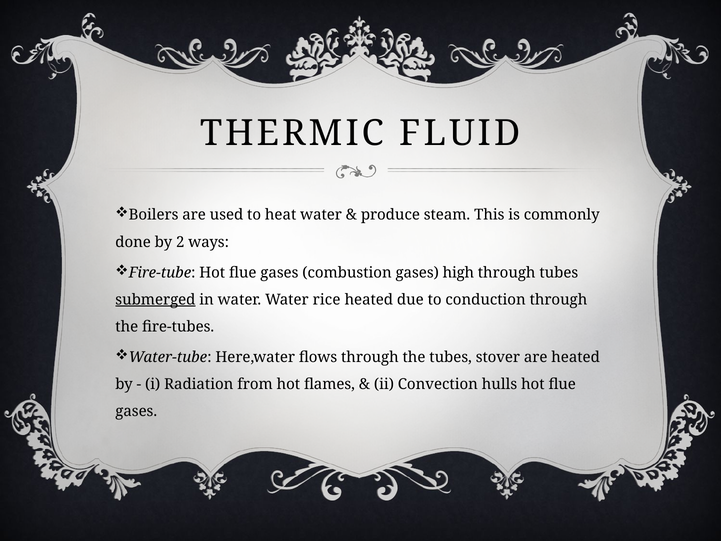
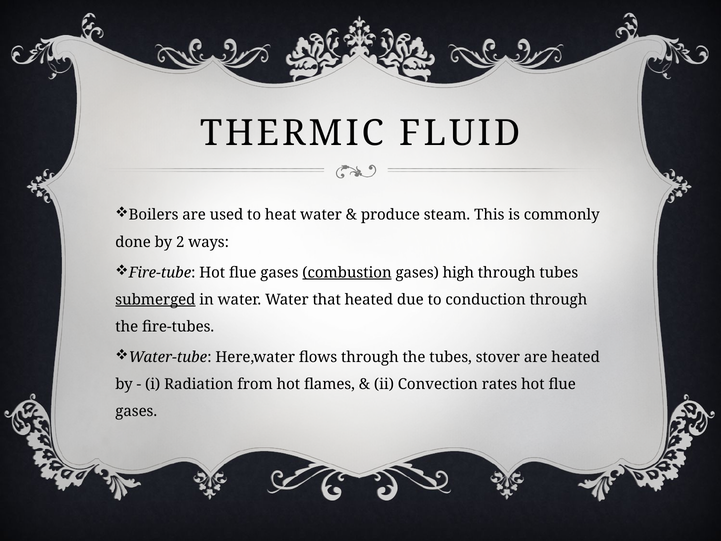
combustion underline: none -> present
rice: rice -> that
hulls: hulls -> rates
